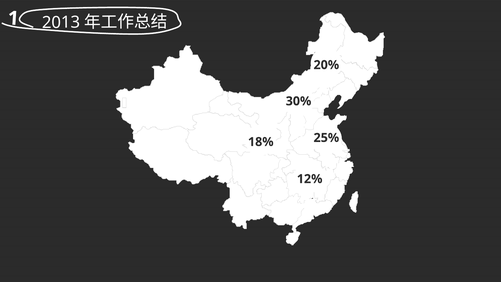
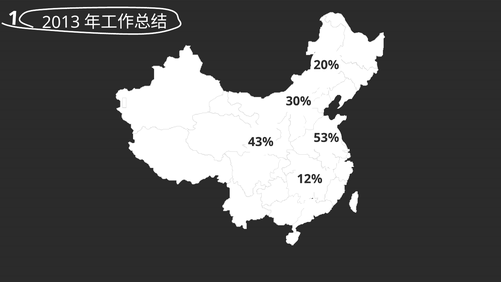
25%: 25% -> 53%
18%: 18% -> 43%
